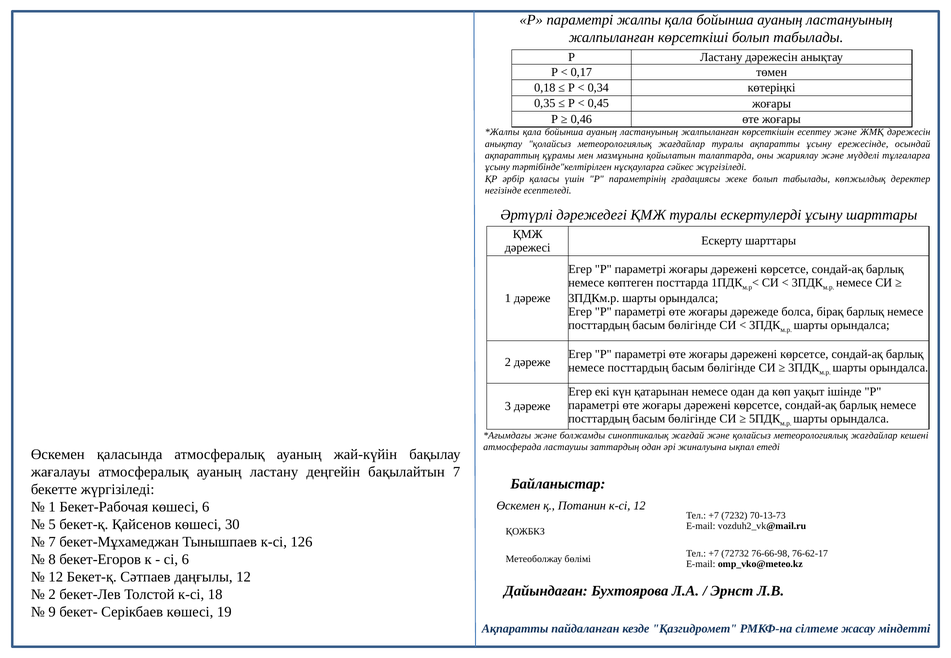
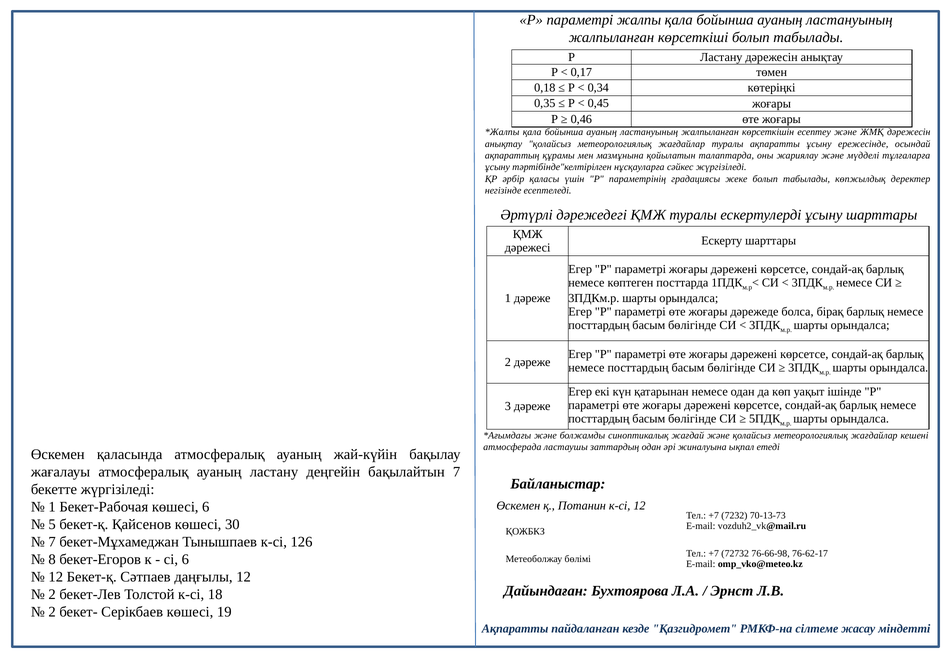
9 at (52, 612): 9 -> 2
